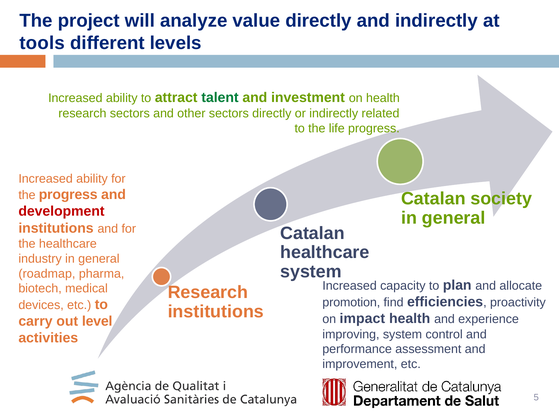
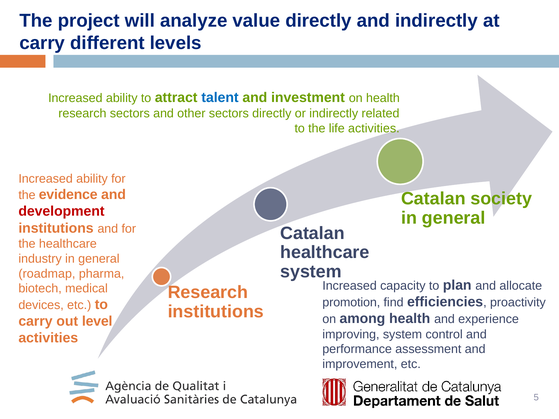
tools at (42, 43): tools -> carry
talent colour: green -> blue
life progress: progress -> activities
the progress: progress -> evidence
impact: impact -> among
